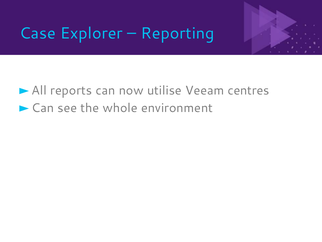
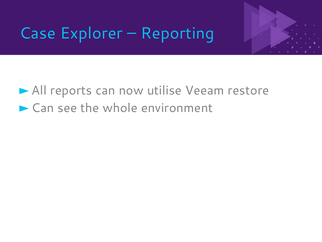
centres: centres -> restore
